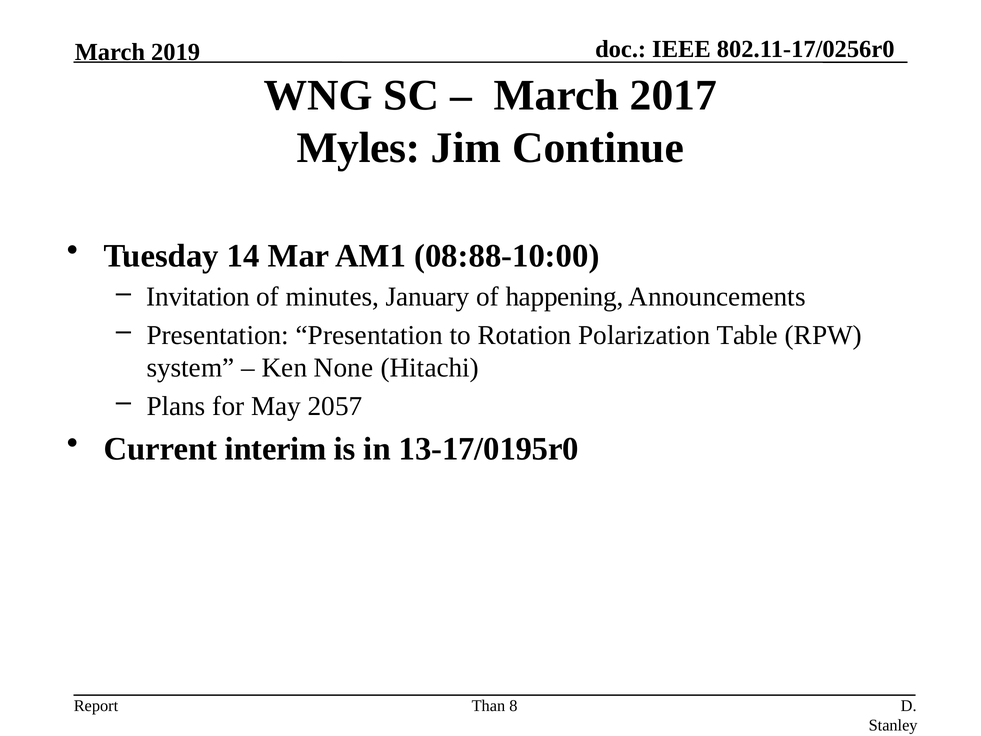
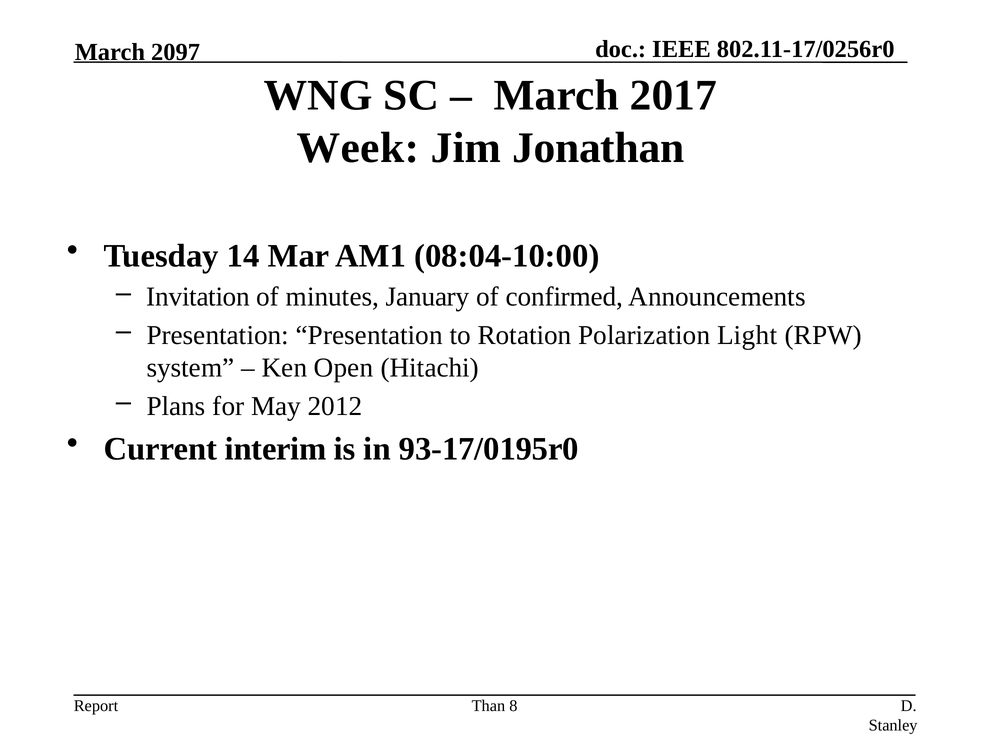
2019: 2019 -> 2097
Myles: Myles -> Week
Continue: Continue -> Jonathan
08:88-10:00: 08:88-10:00 -> 08:04-10:00
happening: happening -> confirmed
Table: Table -> Light
None: None -> Open
2057: 2057 -> 2012
13-17/0195r0: 13-17/0195r0 -> 93-17/0195r0
